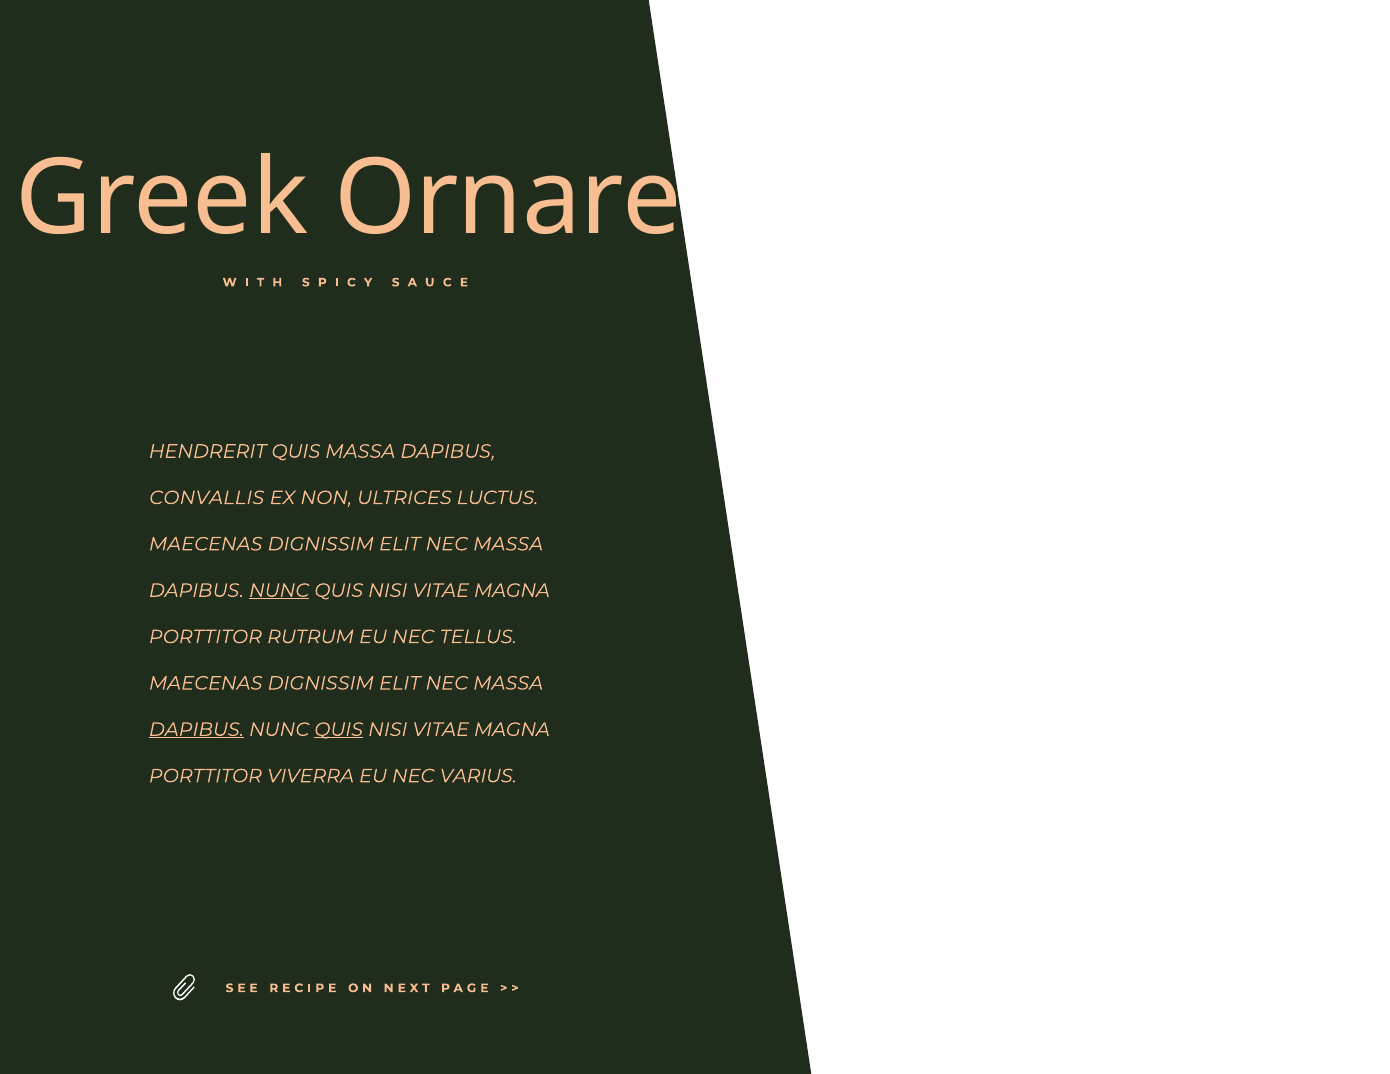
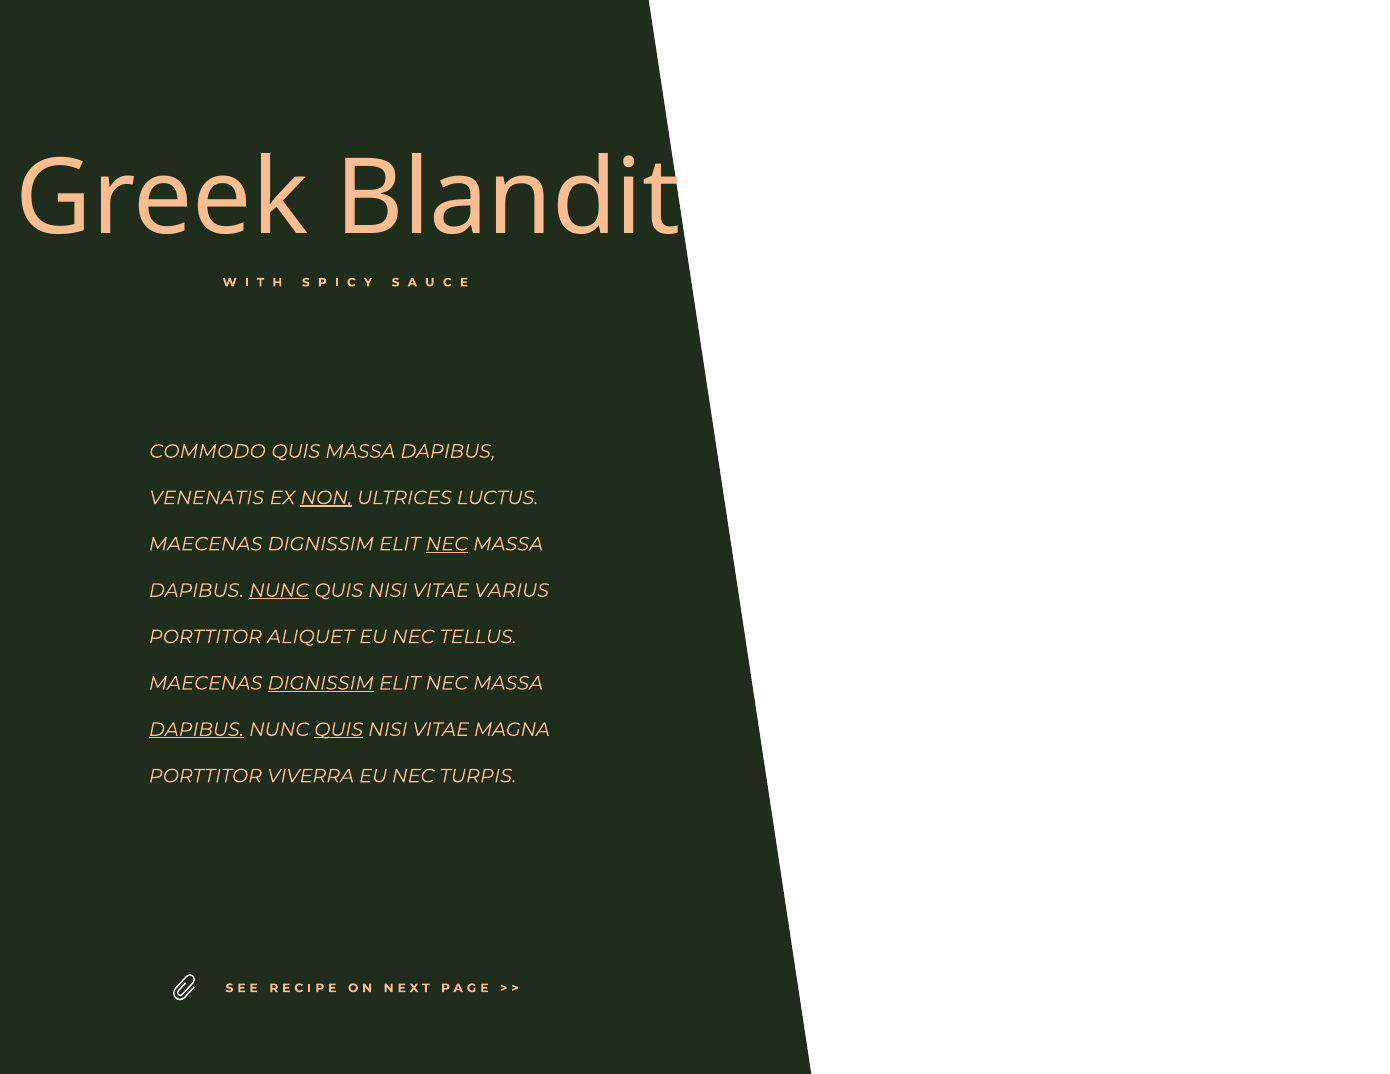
Ornare: Ornare -> Blandit
HENDRERIT: HENDRERIT -> COMMODO
CONVALLIS: CONVALLIS -> VENENATIS
NON underline: none -> present
NEC at (447, 544) underline: none -> present
MAGNA at (512, 591): MAGNA -> VARIUS
RUTRUM: RUTRUM -> ALIQUET
DIGNISSIM at (321, 683) underline: none -> present
VARIUS: VARIUS -> TURPIS
